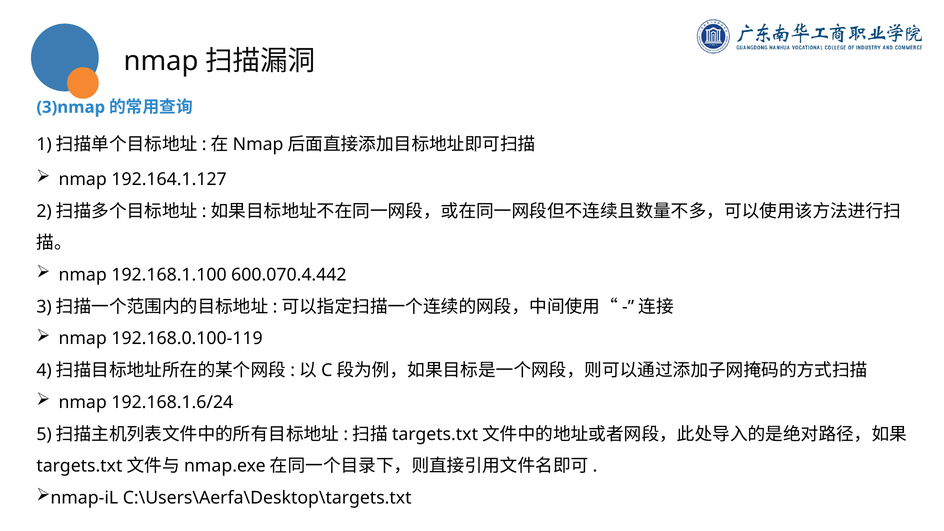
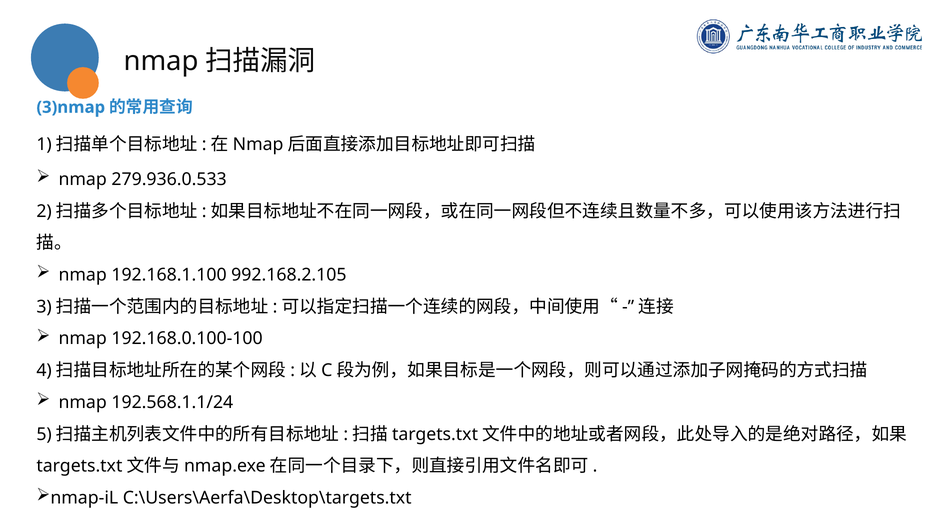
192.164.1.127: 192.164.1.127 -> 279.936.0.533
600.070.4.442: 600.070.4.442 -> 992.168.2.105
192.168.0.100-119: 192.168.0.100-119 -> 192.168.0.100-100
192.168.1.6/24: 192.168.1.6/24 -> 192.568.1.1/24
